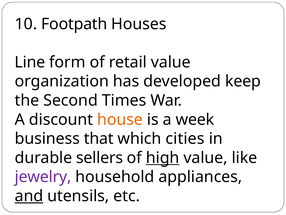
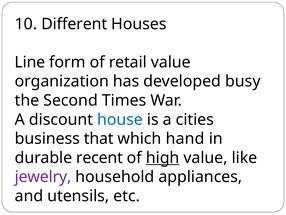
Footpath: Footpath -> Different
keep: keep -> busy
house colour: orange -> blue
week: week -> cities
cities: cities -> hand
sellers: sellers -> recent
and underline: present -> none
